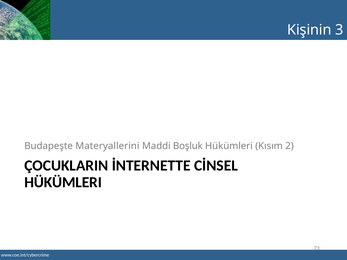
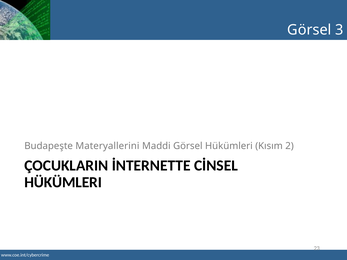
Kişinin at (309, 30): Kişinin -> Görsel
Maddi Boşluk: Boşluk -> Görsel
